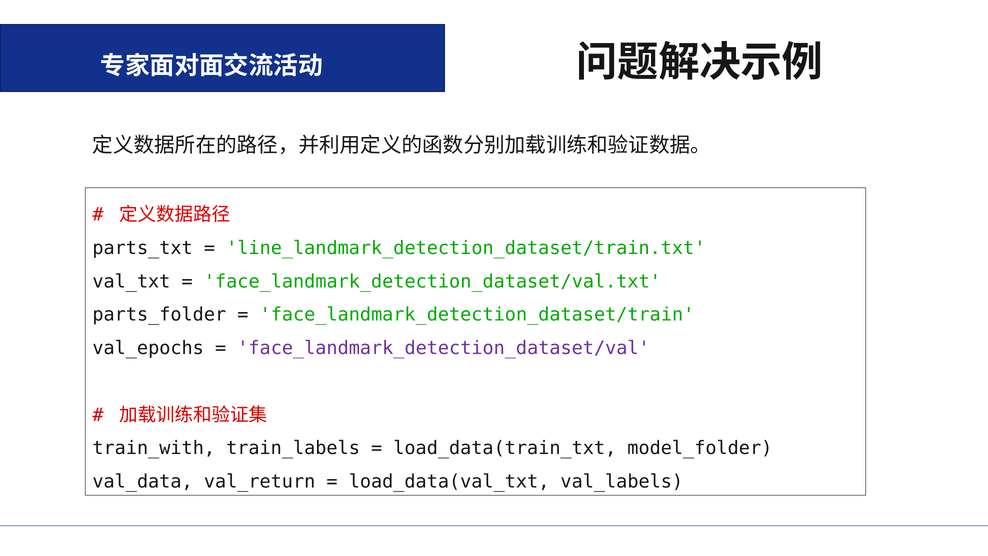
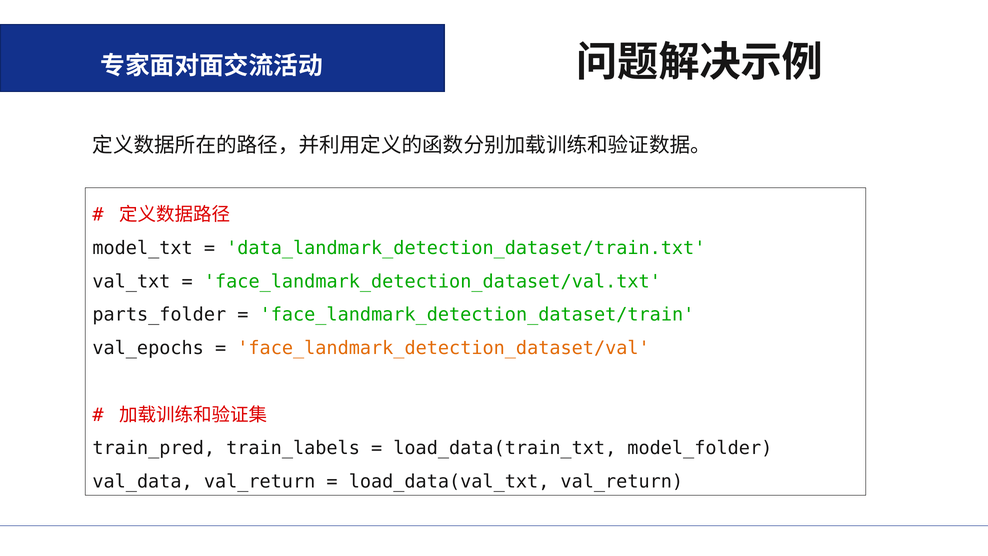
parts_txt: parts_txt -> model_txt
line_landmark_detection_dataset/train.txt: line_landmark_detection_dataset/train.txt -> data_landmark_detection_dataset/train.txt
face_landmark_detection_dataset/val colour: purple -> orange
train_with: train_with -> train_pred
load_data(val_txt val_labels: val_labels -> val_return
